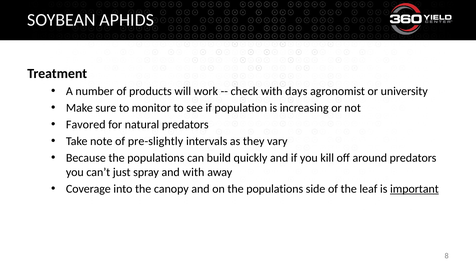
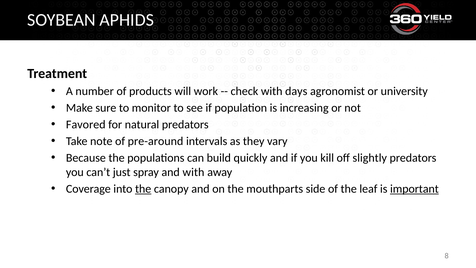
pre-slightly: pre-slightly -> pre-around
around: around -> slightly
the at (143, 189) underline: none -> present
on the populations: populations -> mouthparts
